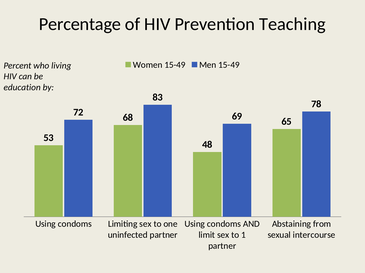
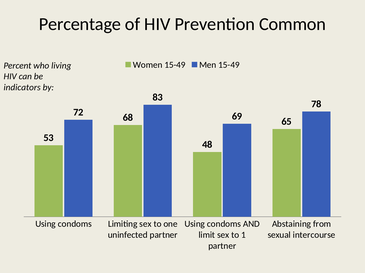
Teaching: Teaching -> Common
education: education -> indicators
